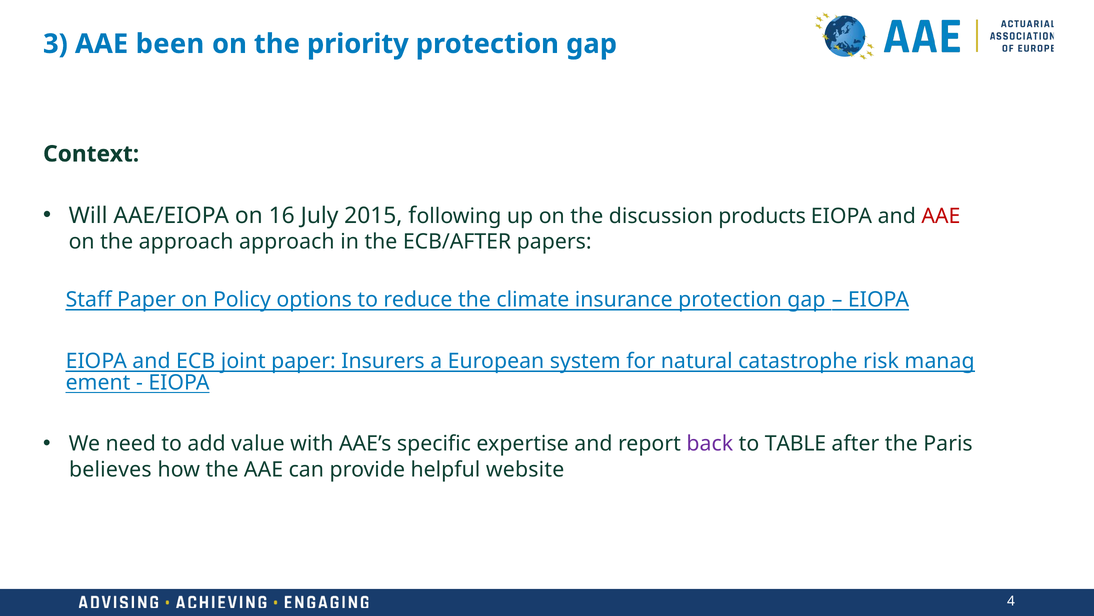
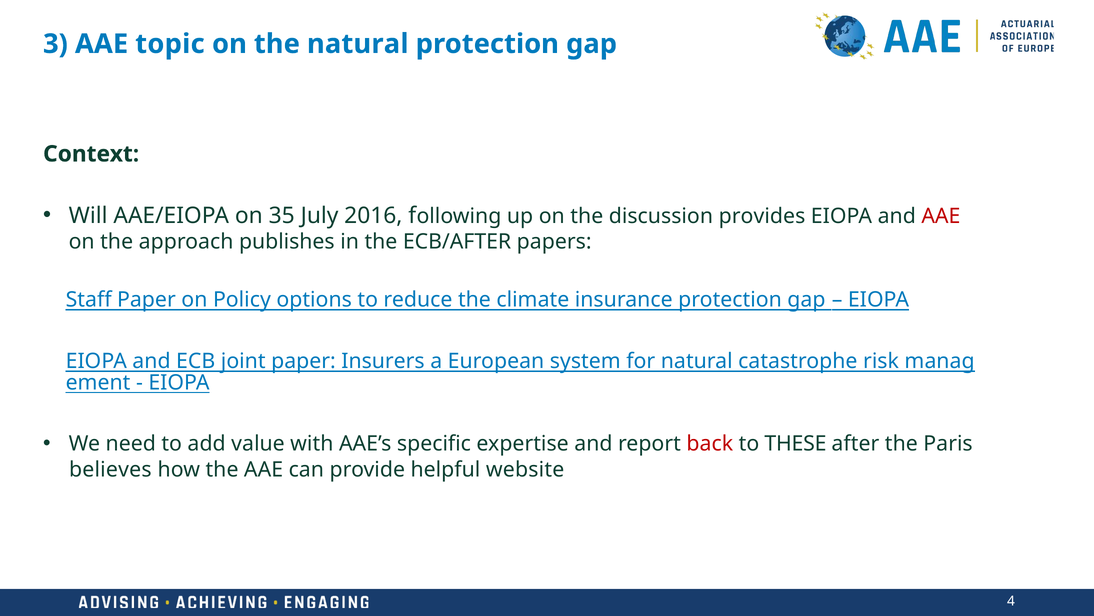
been: been -> topic
the priority: priority -> natural
16: 16 -> 35
2015: 2015 -> 2016
products: products -> provides
approach approach: approach -> publishes
back colour: purple -> red
TABLE: TABLE -> THESE
